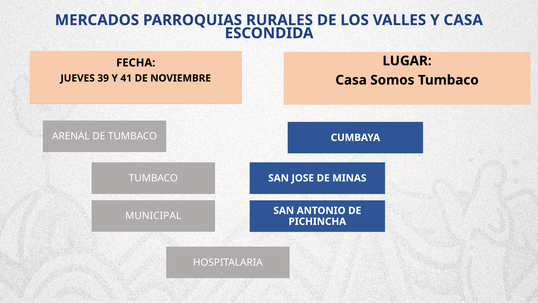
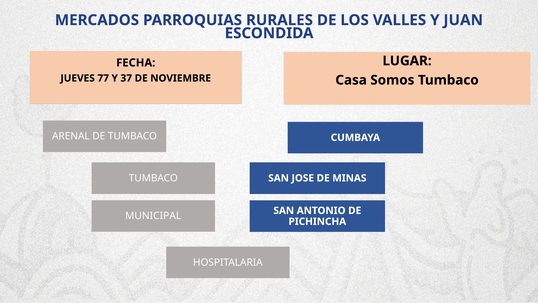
Y CASA: CASA -> JUAN
39: 39 -> 77
41: 41 -> 37
